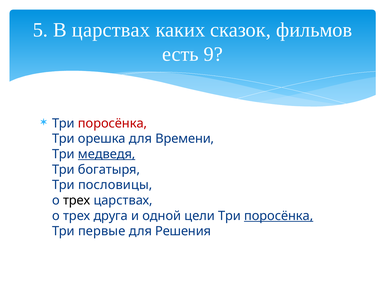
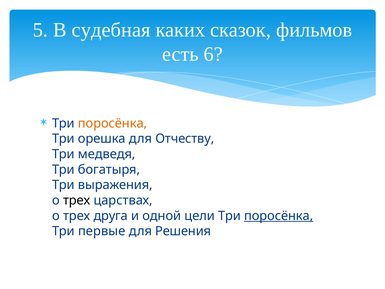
В царствах: царствах -> судебная
9: 9 -> 6
поросёнка at (113, 123) colour: red -> orange
Времени: Времени -> Отчеству
медведя underline: present -> none
пословицы: пословицы -> выражения
